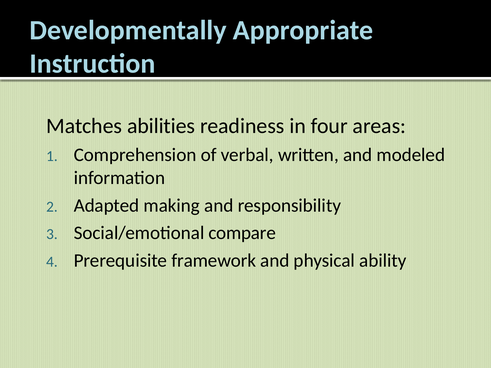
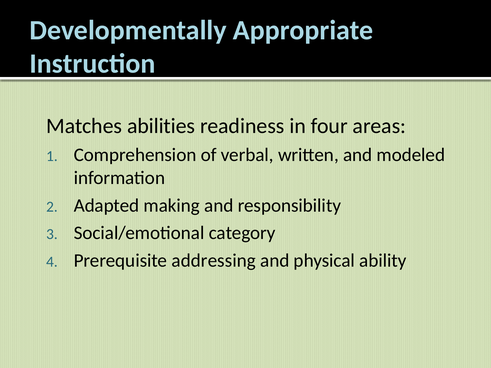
compare: compare -> category
framework: framework -> addressing
